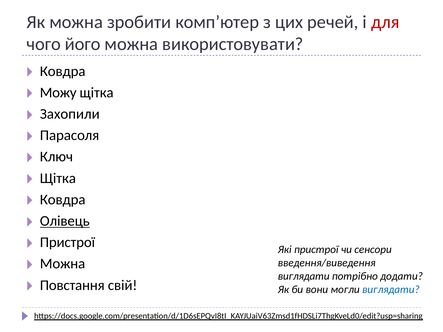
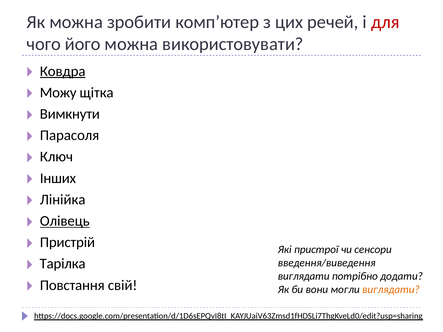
Ковдра at (63, 71) underline: none -> present
Захопили: Захопили -> Вимкнути
Щітка at (58, 178): Щітка -> Інших
Ковдра at (63, 200): Ковдра -> Лінійка
Пристрої at (67, 243): Пристрої -> Пристрій
Можна at (63, 264): Можна -> Тарілка
виглядати at (391, 290) colour: blue -> orange
